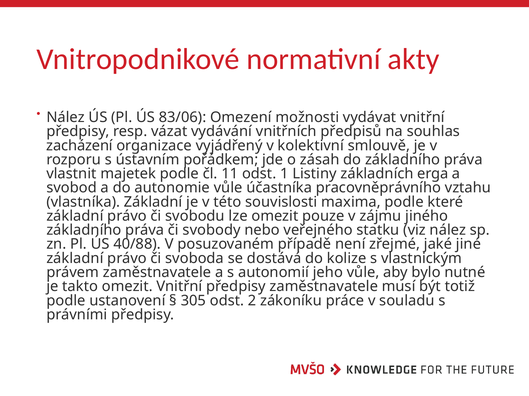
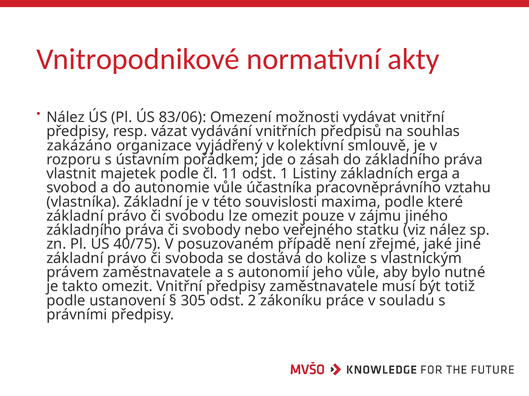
zacházení: zacházení -> zakázáno
40/88: 40/88 -> 40/75
